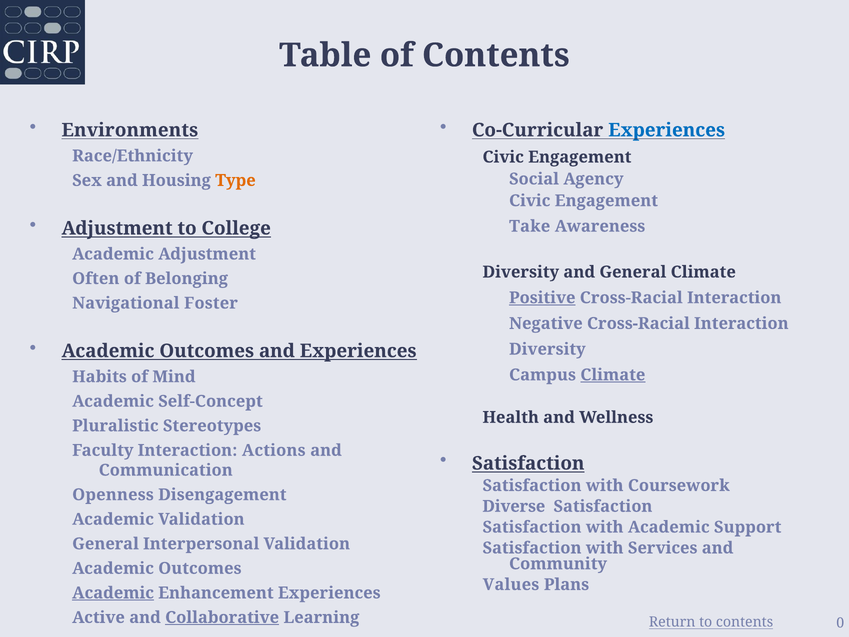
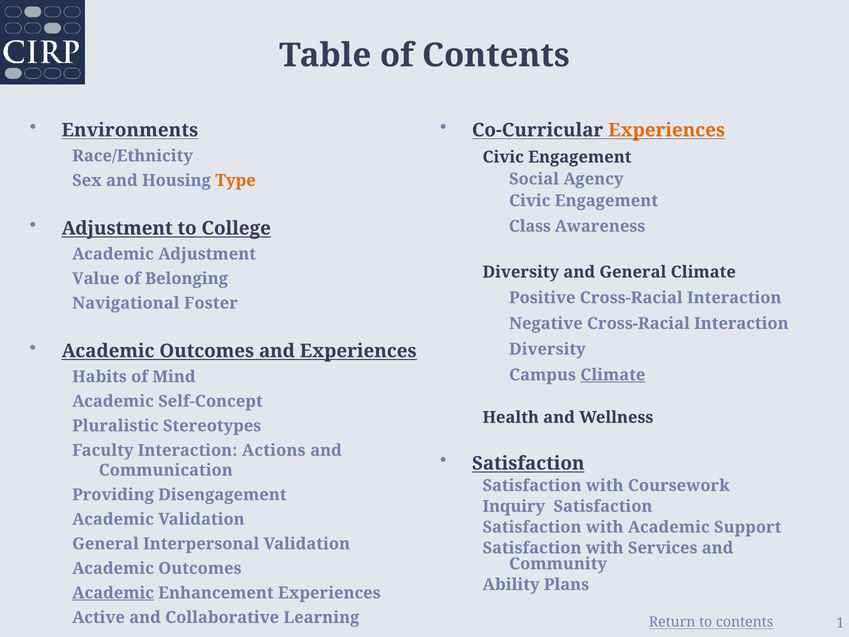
Experiences at (667, 130) colour: blue -> orange
Take: Take -> Class
Often: Often -> Value
Positive underline: present -> none
Openness: Openness -> Providing
Diverse: Diverse -> Inquiry
Values: Values -> Ability
Collaborative underline: present -> none
0: 0 -> 1
